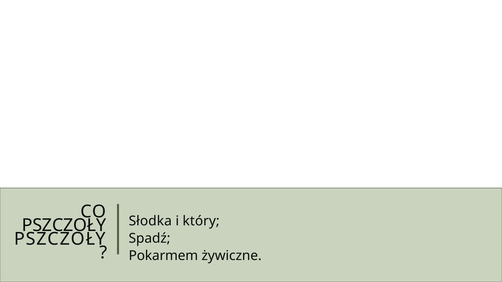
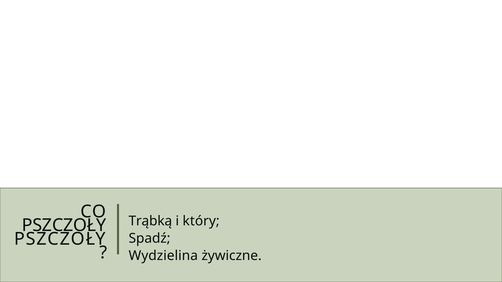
Słodka: Słodka -> Trąbką
Pokarmem: Pokarmem -> Wydzielina
